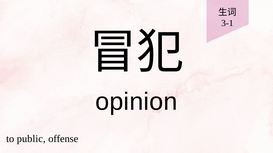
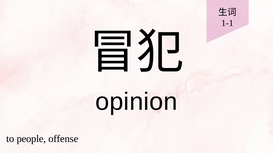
3-1: 3-1 -> 1-1
public: public -> people
